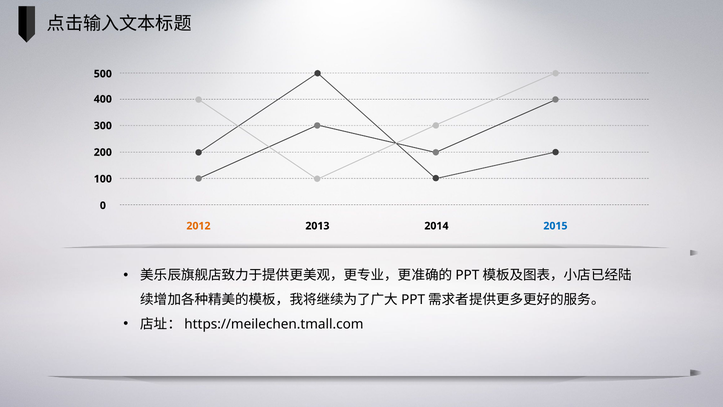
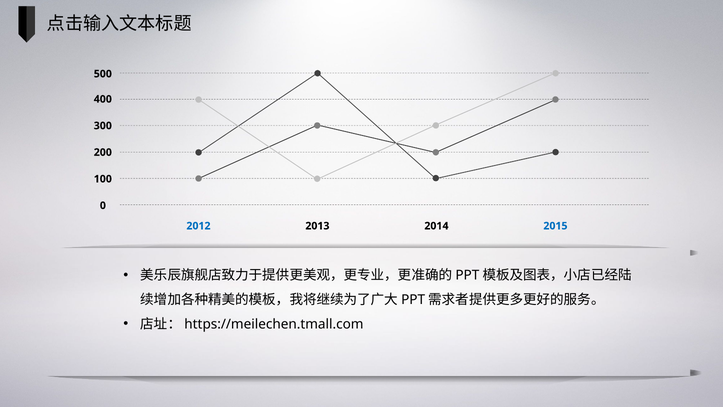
2012 colour: orange -> blue
